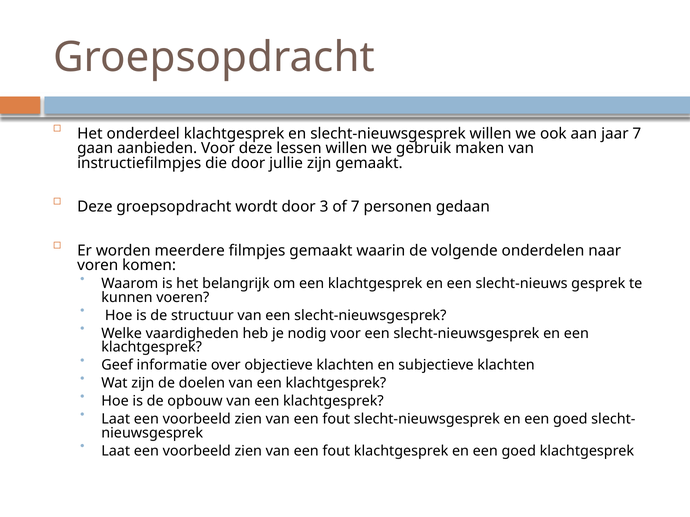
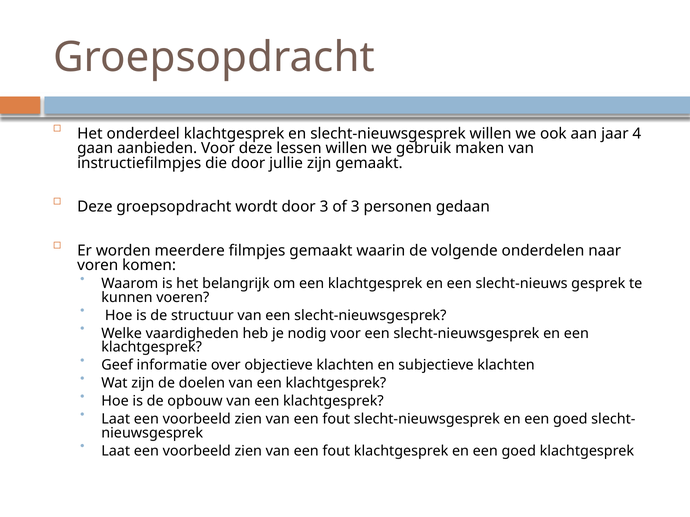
jaar 7: 7 -> 4
of 7: 7 -> 3
